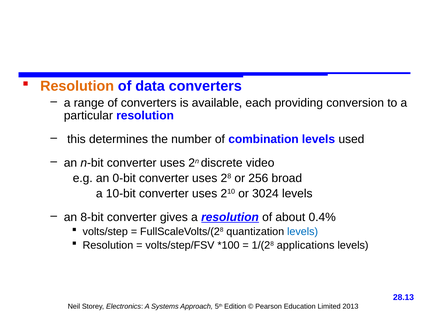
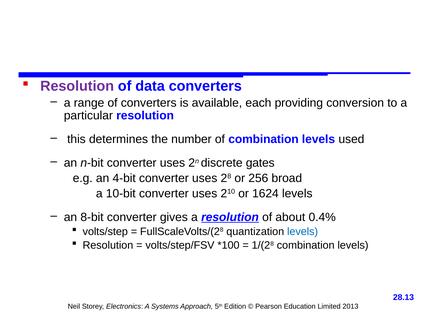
Resolution at (77, 86) colour: orange -> purple
video: video -> gates
0-bit: 0-bit -> 4-bit
3024: 3024 -> 1624
1/(28 applications: applications -> combination
